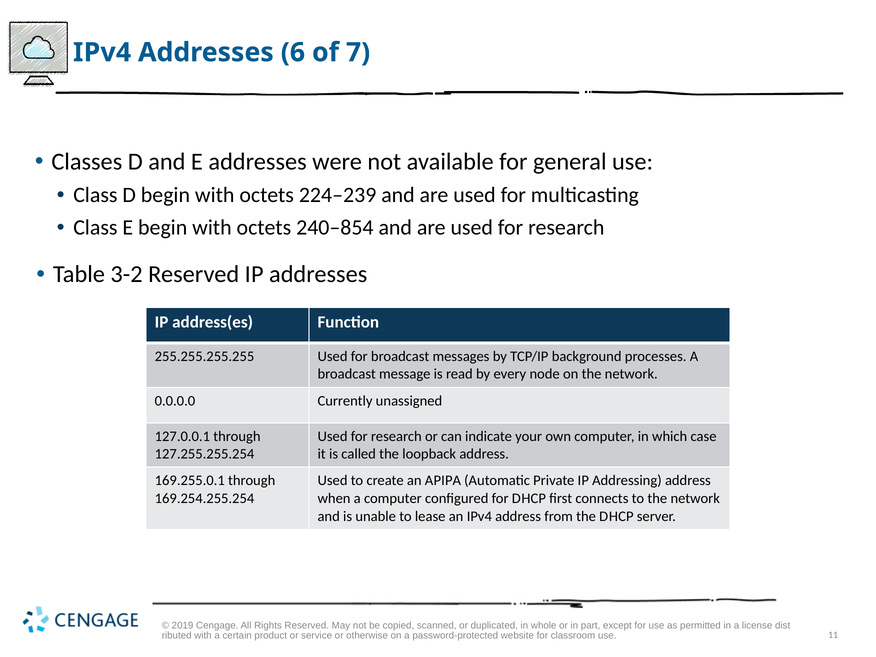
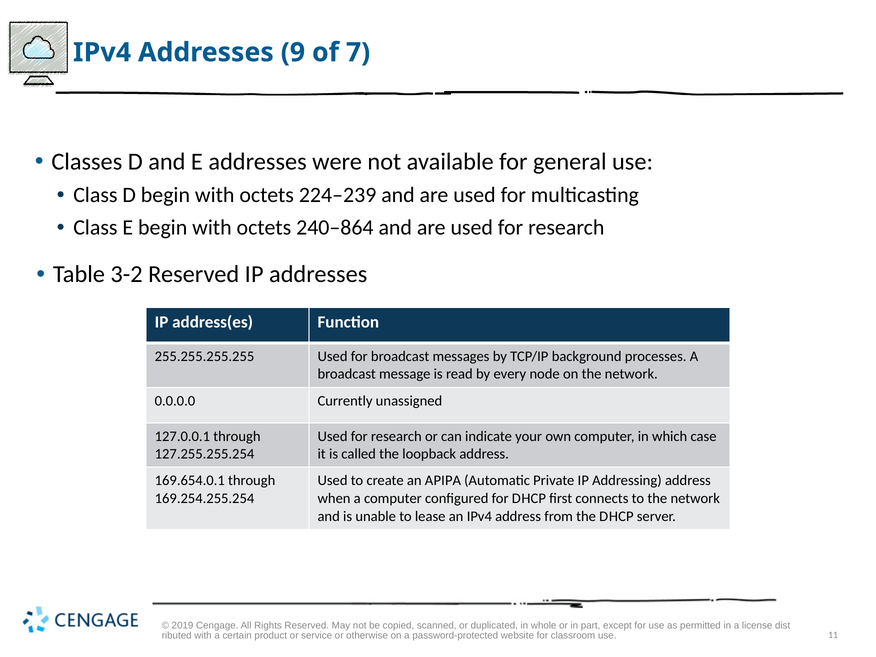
6: 6 -> 9
240–854: 240–854 -> 240–864
169.255.0.1: 169.255.0.1 -> 169.654.0.1
